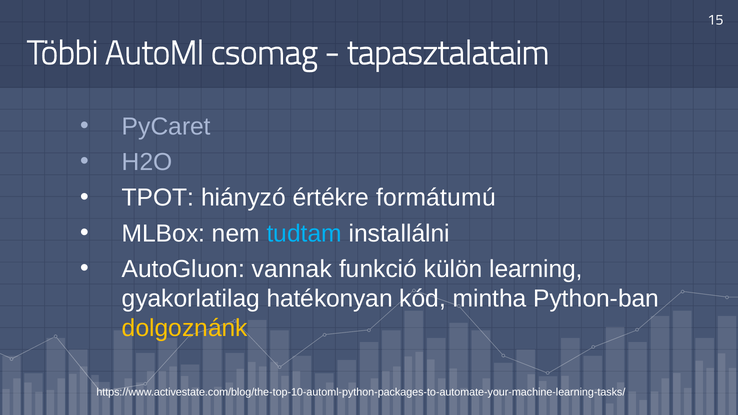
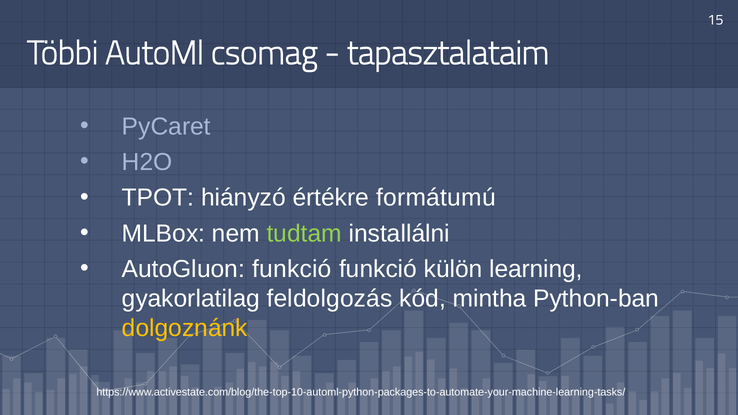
tudtam colour: light blue -> light green
AutoGluon vannak: vannak -> funkció
hatékonyan: hatékonyan -> feldolgozás
